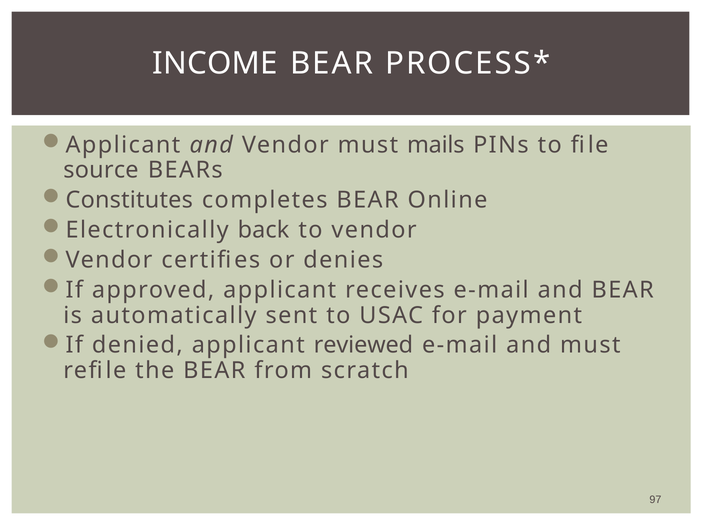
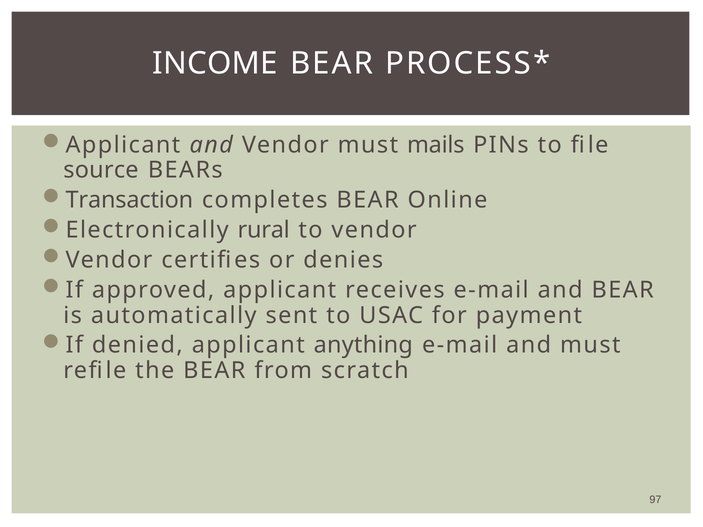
Constitutes: Constitutes -> Transaction
back: back -> rural
reviewed: reviewed -> anything
